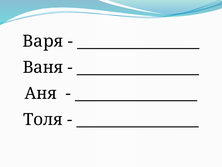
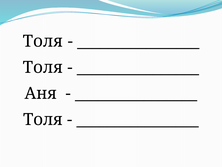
Варя at (43, 41): Варя -> Толя
Ваня at (43, 67): Ваня -> Толя
